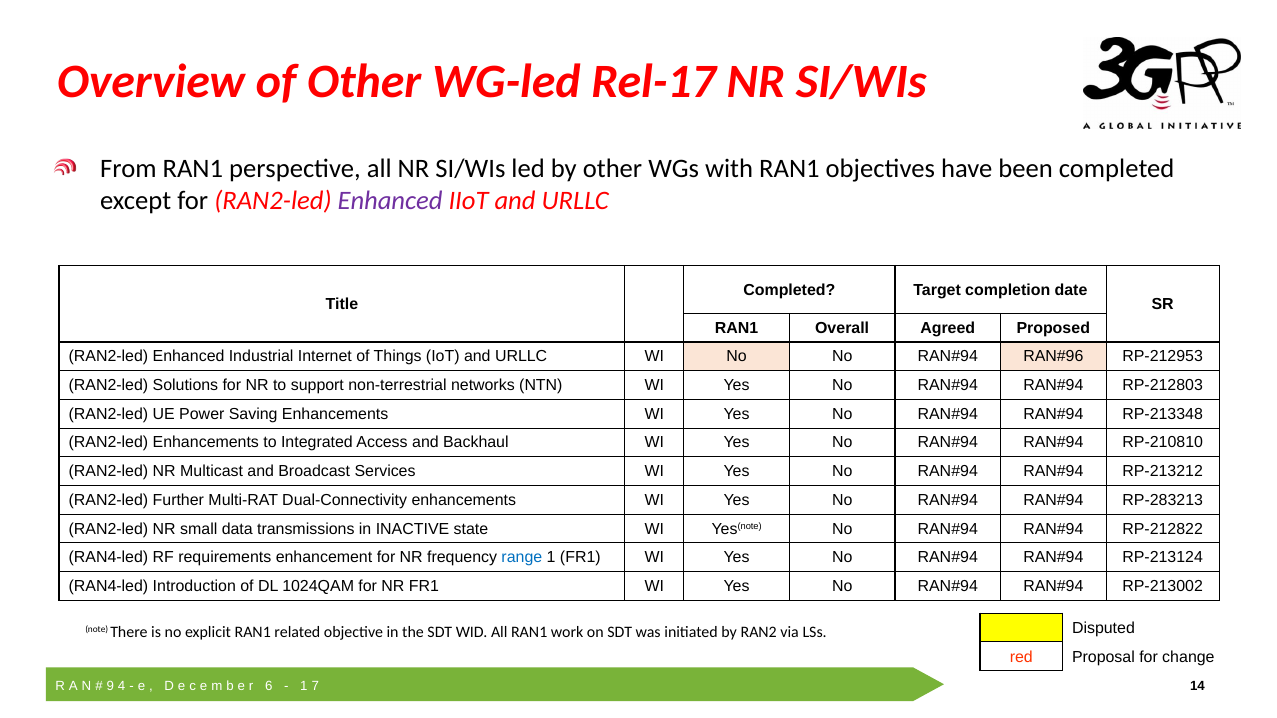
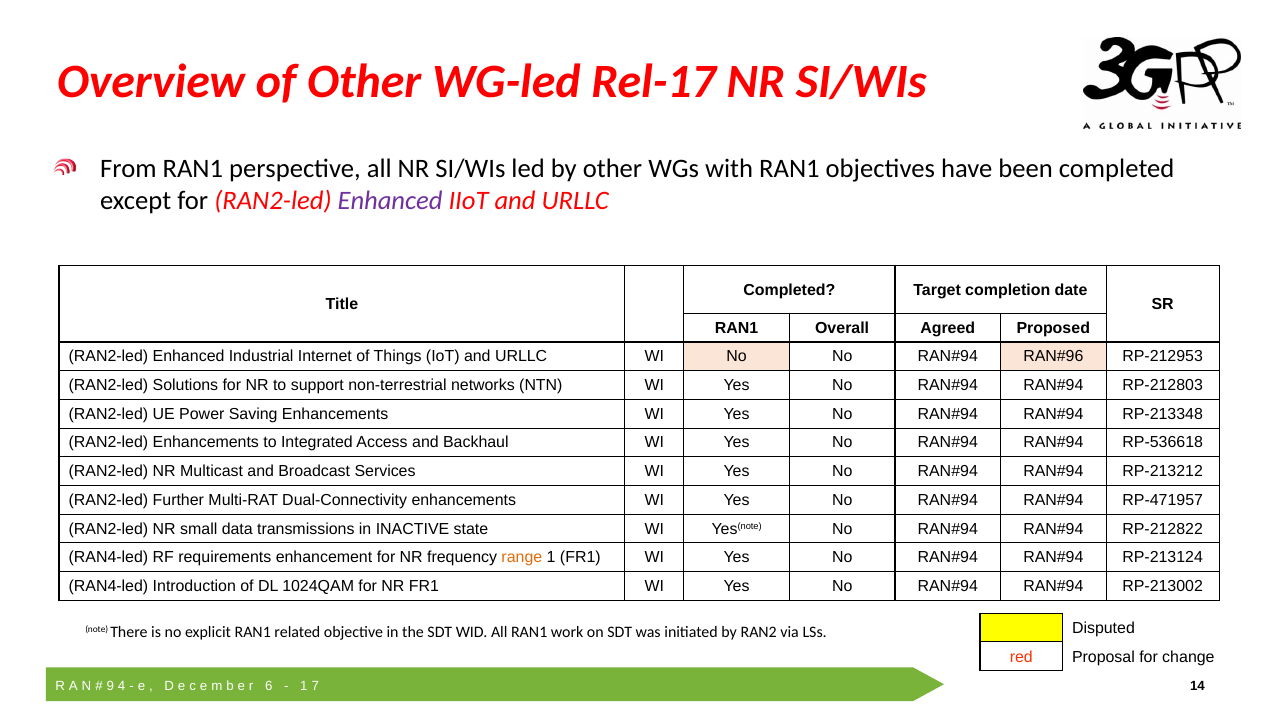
RP-210810: RP-210810 -> RP-536618
RP-283213: RP-283213 -> RP-471957
range colour: blue -> orange
